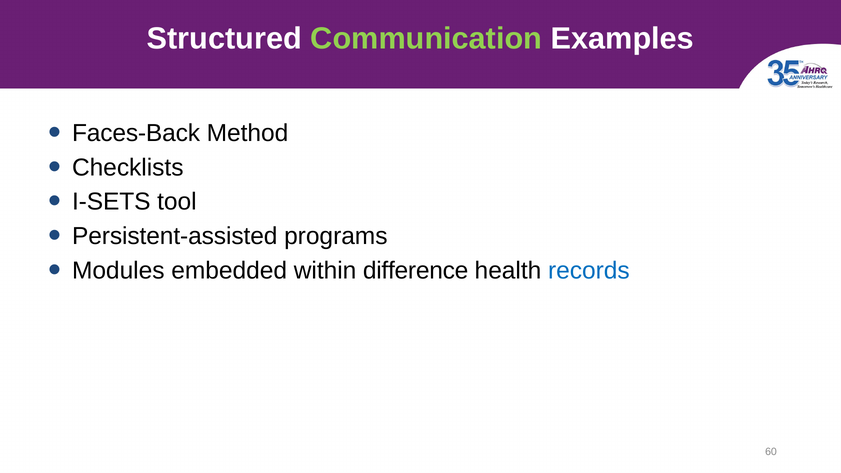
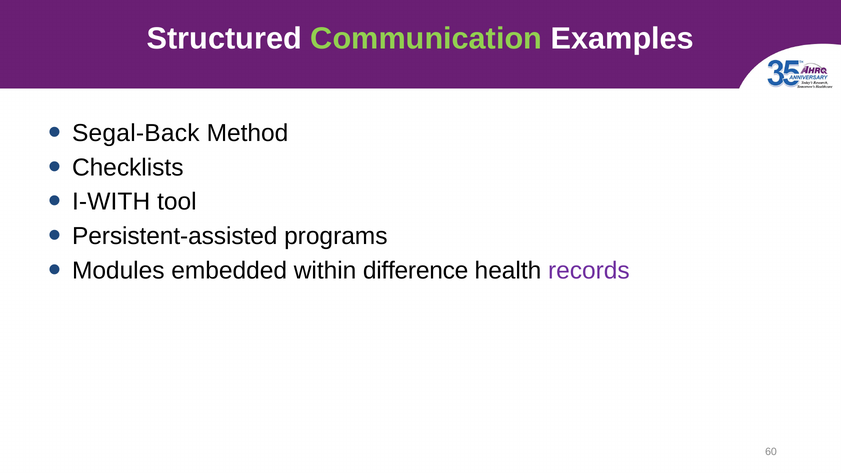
Faces-Back: Faces-Back -> Segal-Back
I-SETS: I-SETS -> I-WITH
records colour: blue -> purple
